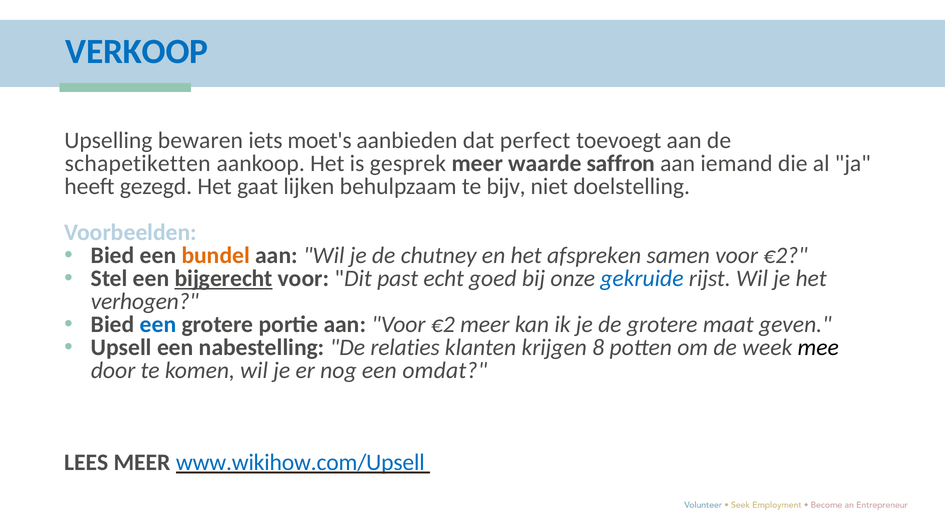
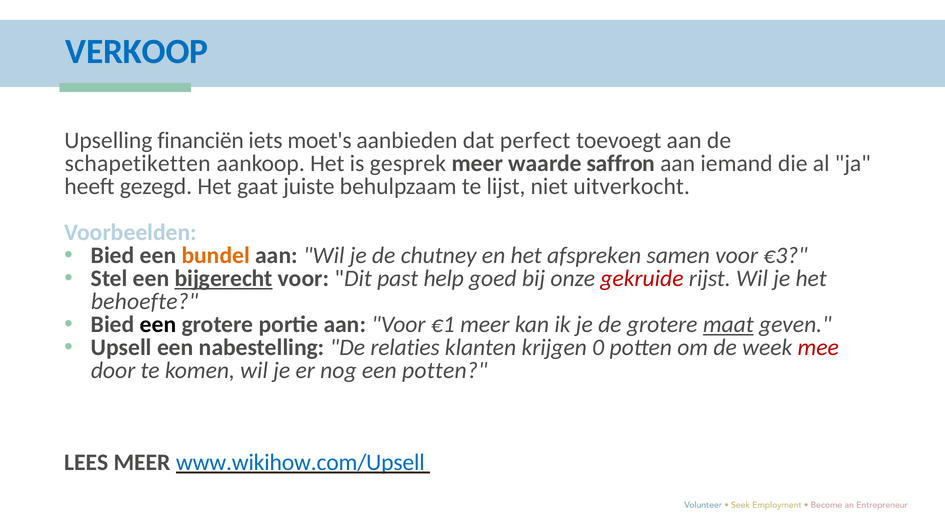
bewaren: bewaren -> financiën
lijken: lijken -> juiste
bijv: bijv -> lijst
doelstelling: doelstelling -> uitverkocht
samen voor €2: €2 -> €3
echt: echt -> help
gekruide colour: blue -> red
verhogen: verhogen -> behoefte
een at (158, 325) colour: blue -> black
aan Voor €2: €2 -> €1
maat underline: none -> present
8: 8 -> 0
mee colour: black -> red
een omdat: omdat -> potten
